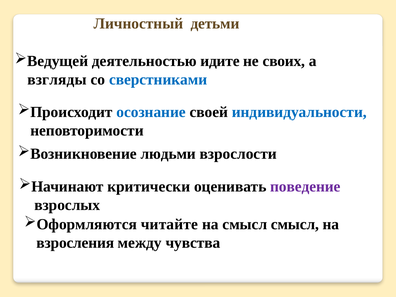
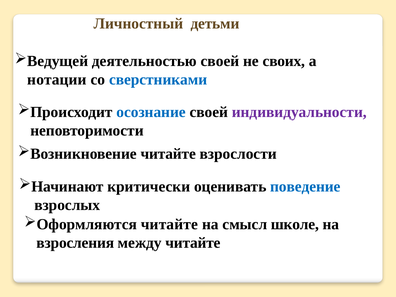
деятельностью идите: идите -> своей
взгляды: взгляды -> нотации
индивидуальности colour: blue -> purple
людьми at (168, 154): людьми -> читайте
поведение colour: purple -> blue
смысл смысл: смысл -> школе
между чувства: чувства -> читайте
